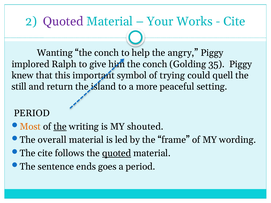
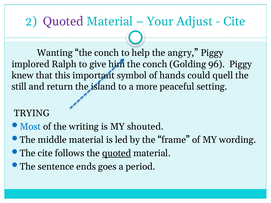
Works: Works -> Adjust
35: 35 -> 96
trying: trying -> hands
PERIOD at (32, 113): PERIOD -> TRYING
Most colour: orange -> blue
the at (60, 127) underline: present -> none
overall: overall -> middle
